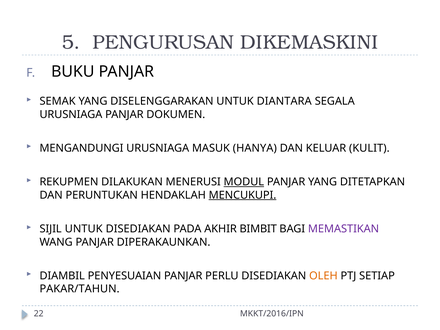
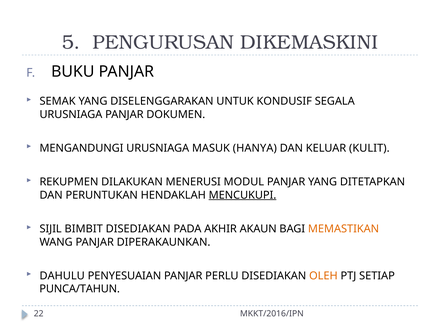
DIANTARA: DIANTARA -> KONDUSIF
MODUL underline: present -> none
SIJIL UNTUK: UNTUK -> BIMBIT
BIMBIT: BIMBIT -> AKAUN
MEMASTIKAN colour: purple -> orange
DIAMBIL: DIAMBIL -> DAHULU
PAKAR/TAHUN: PAKAR/TAHUN -> PUNCA/TAHUN
